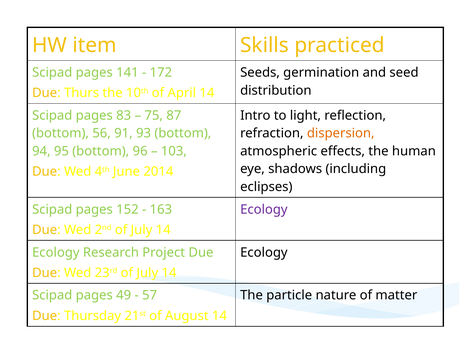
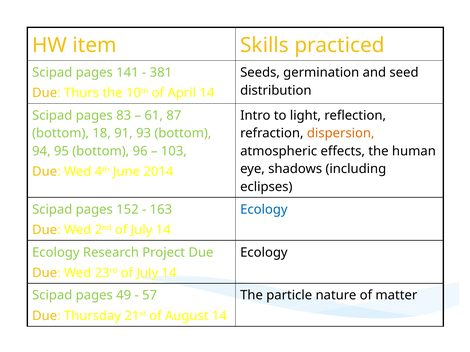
172: 172 -> 381
75: 75 -> 61
56: 56 -> 18
Ecology at (264, 210) colour: purple -> blue
